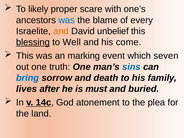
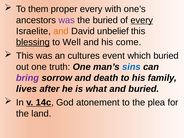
likely: likely -> them
proper scare: scare -> every
was at (67, 20) colour: blue -> purple
the blame: blame -> buried
every at (142, 20) underline: none -> present
marking: marking -> cultures
which seven: seven -> buried
bring colour: blue -> purple
must: must -> what
